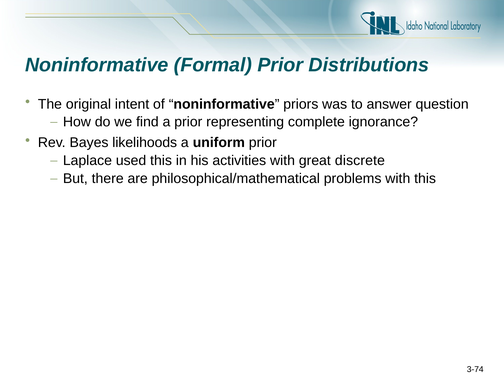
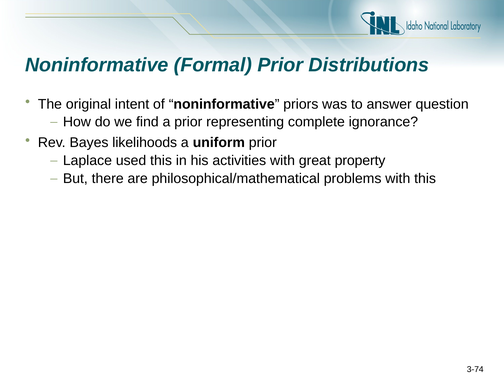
discrete: discrete -> property
